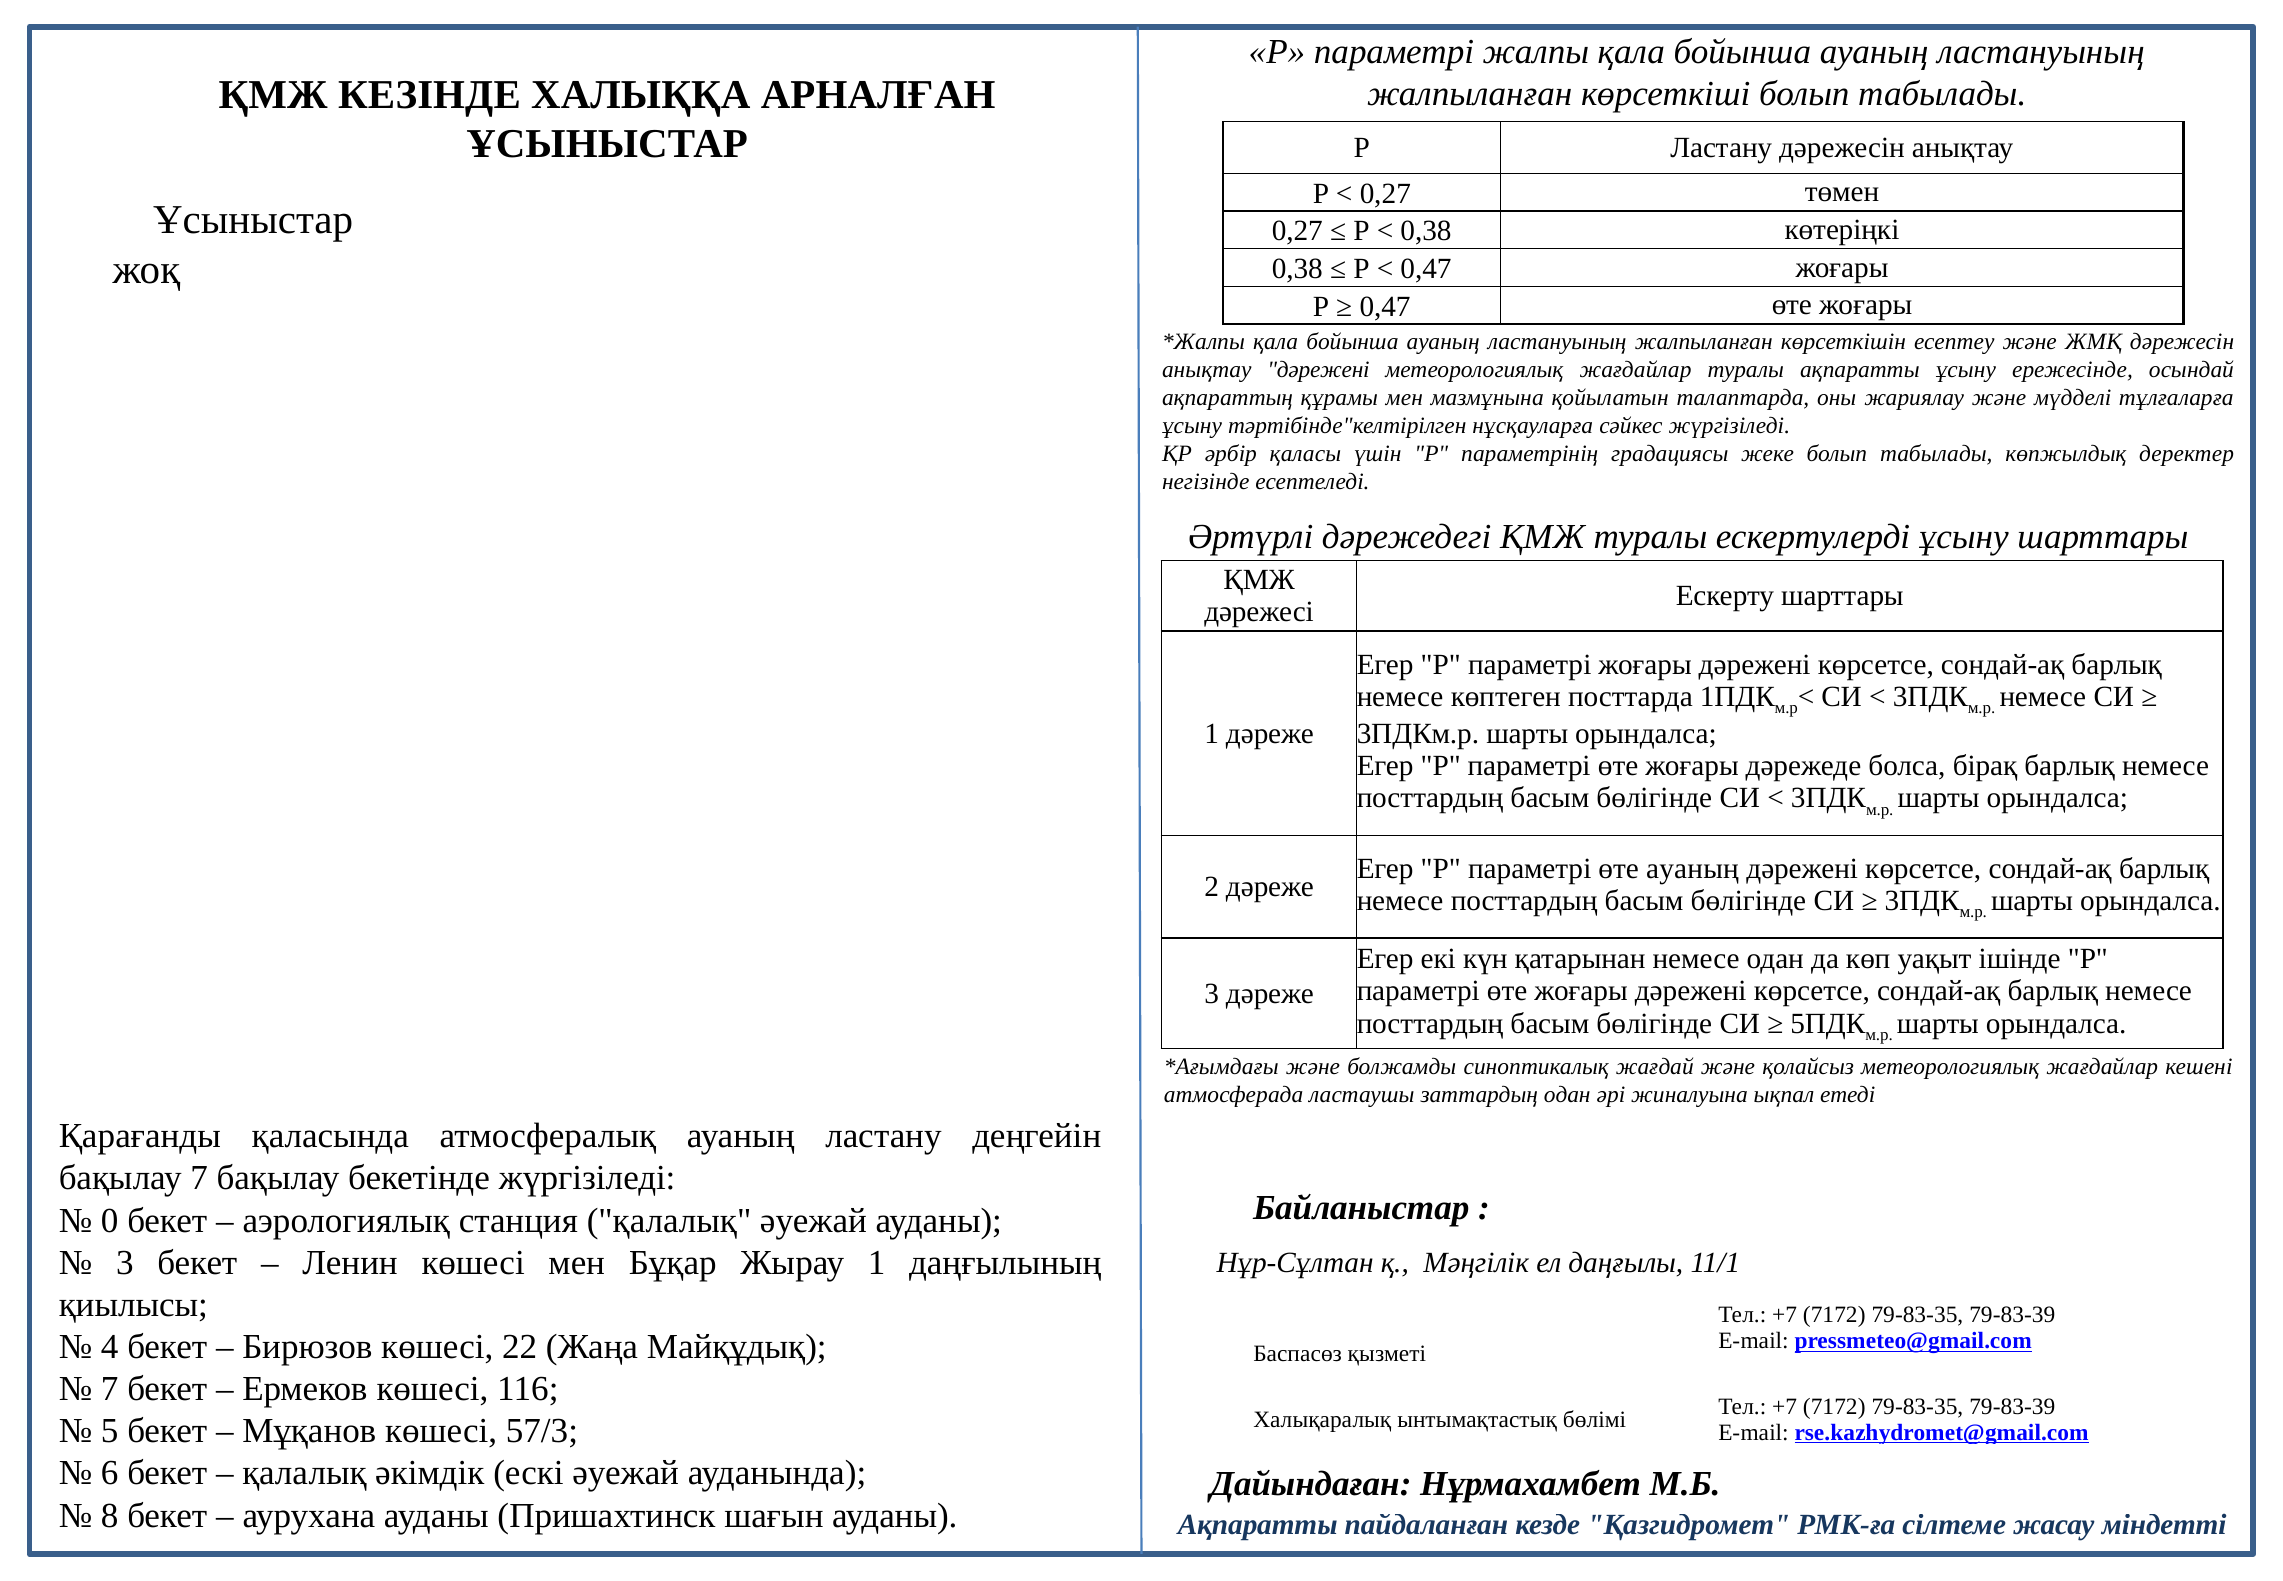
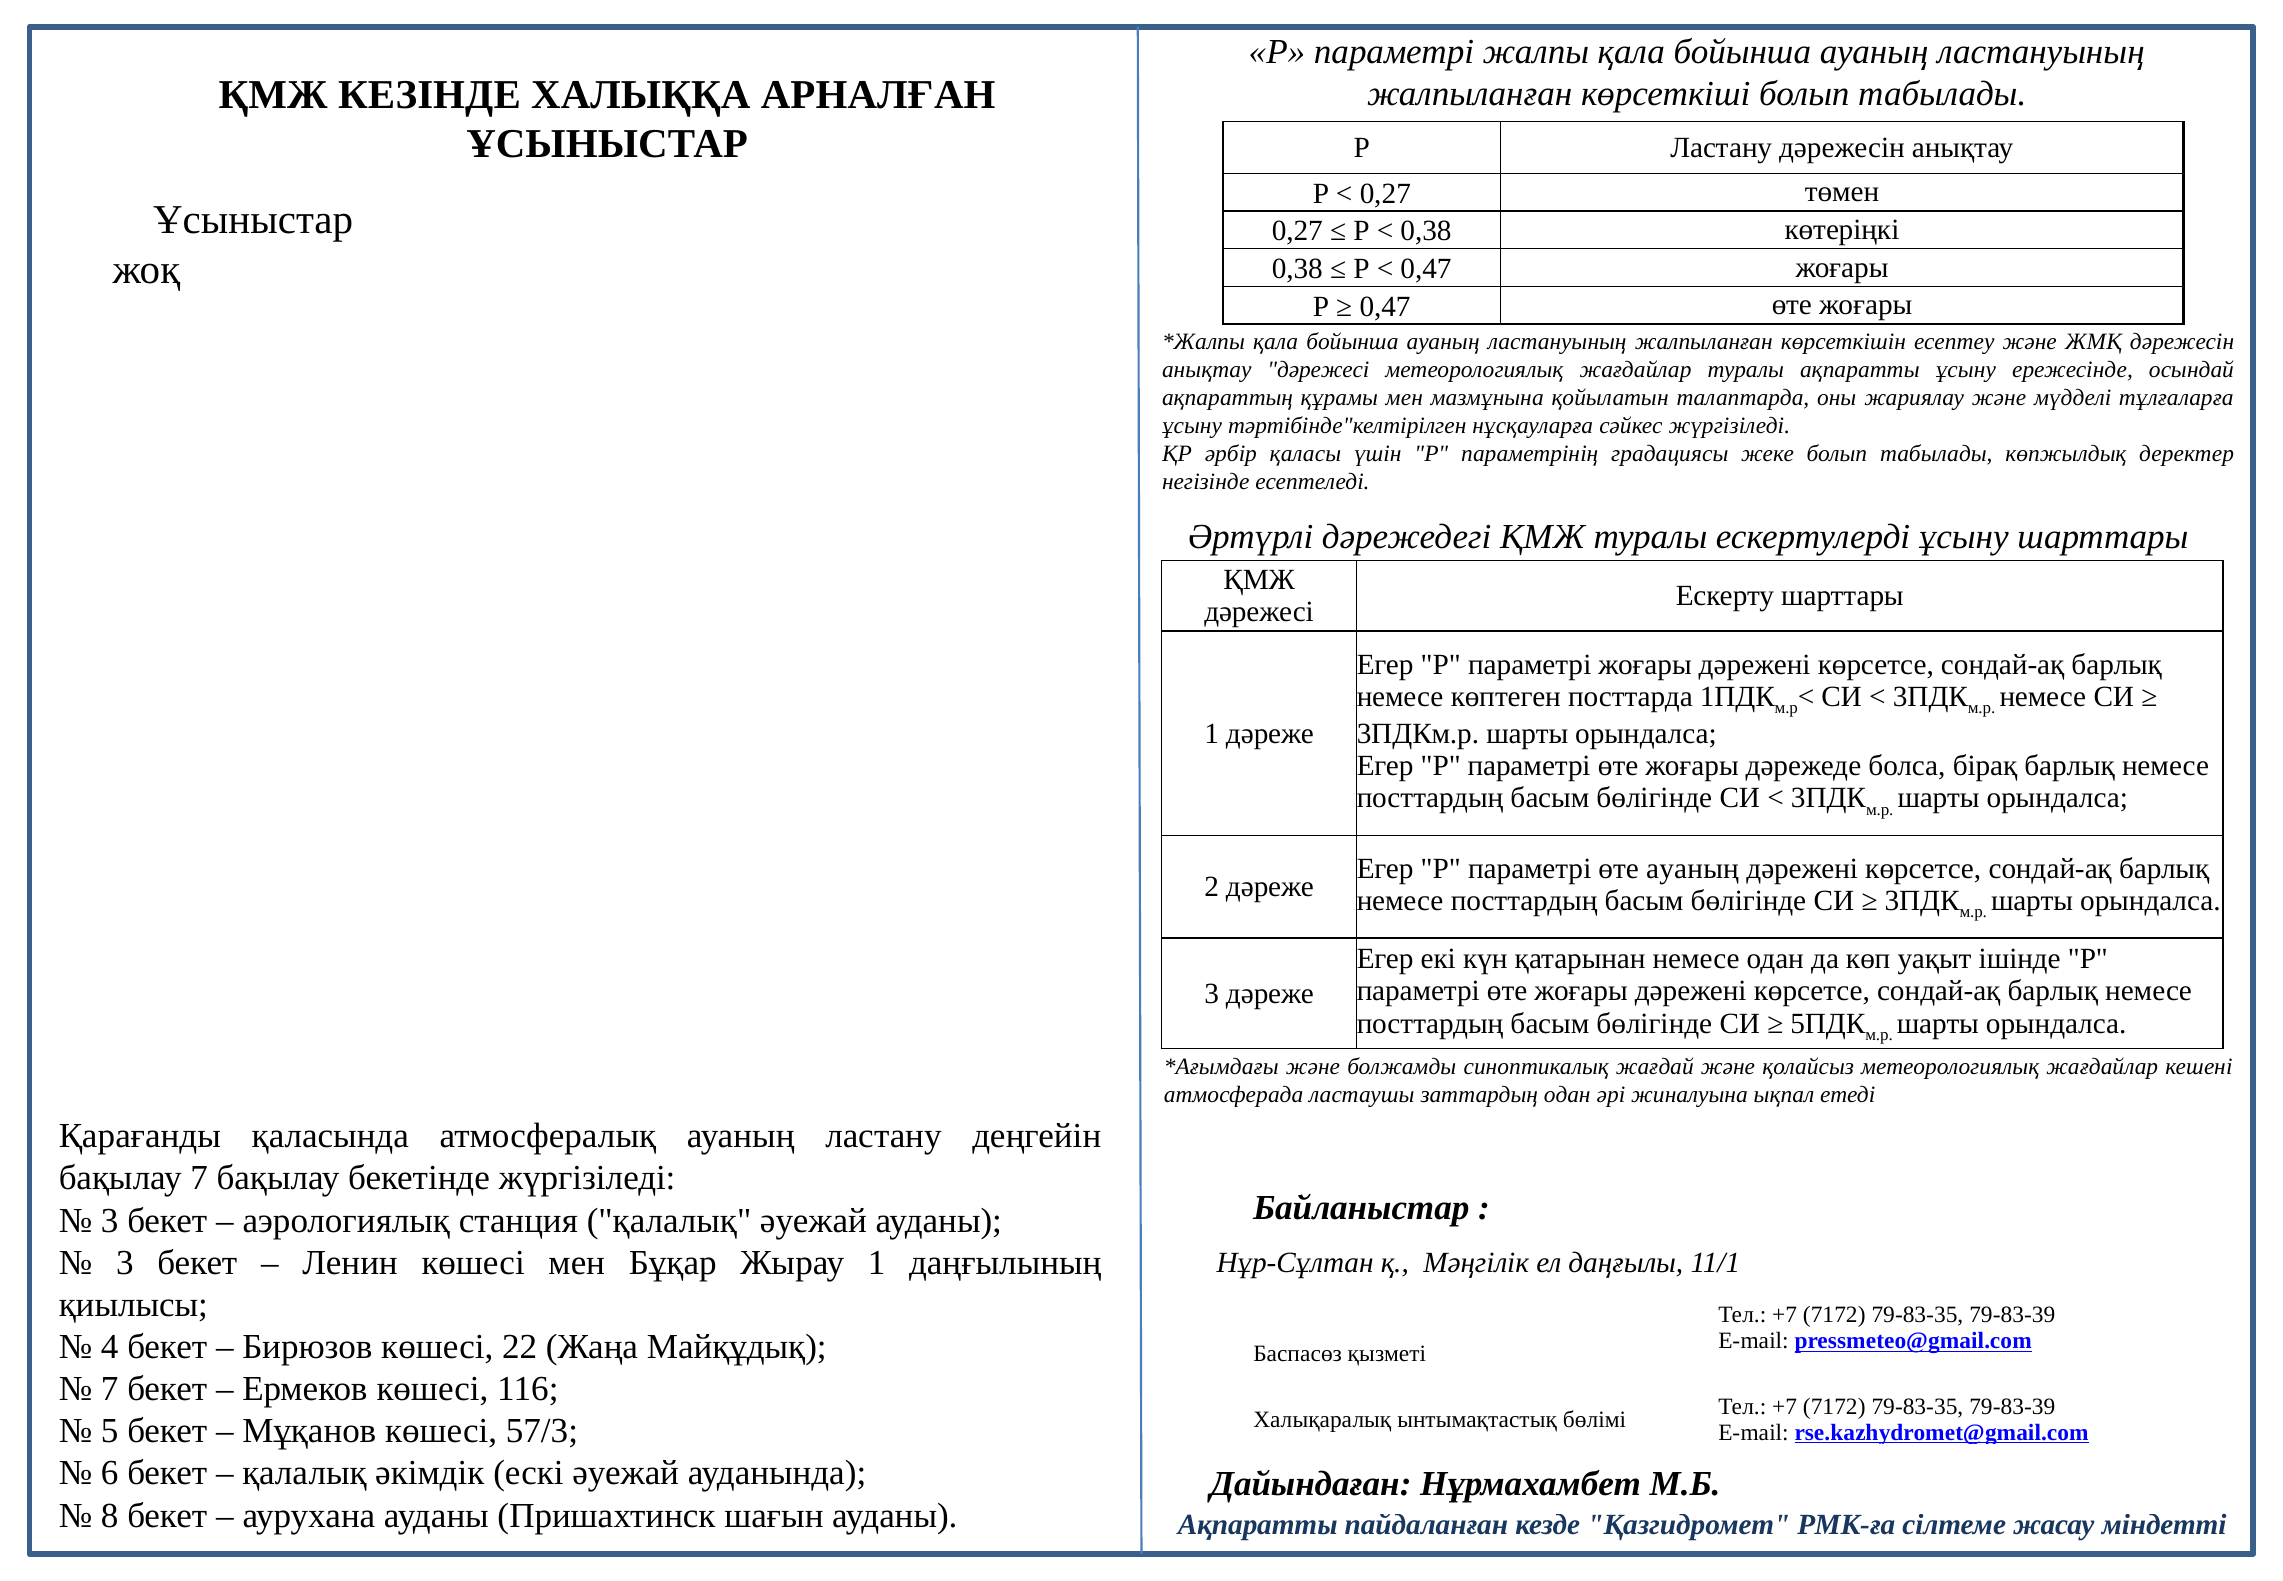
анықтау дәрежені: дәрежені -> дәрежесі
0 at (110, 1220): 0 -> 3
